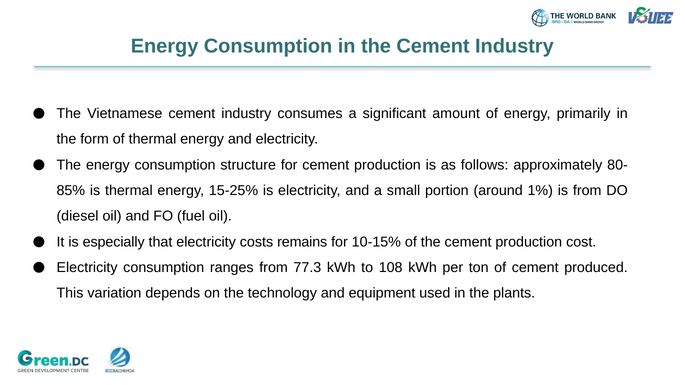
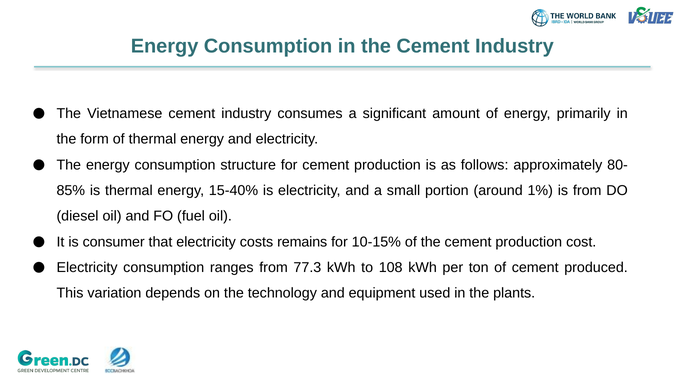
15-25%: 15-25% -> 15-40%
especially: especially -> consumer
